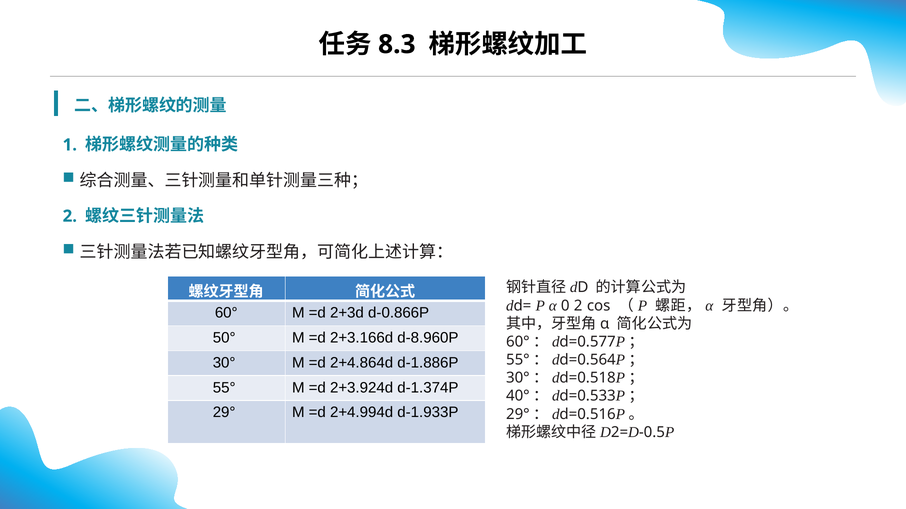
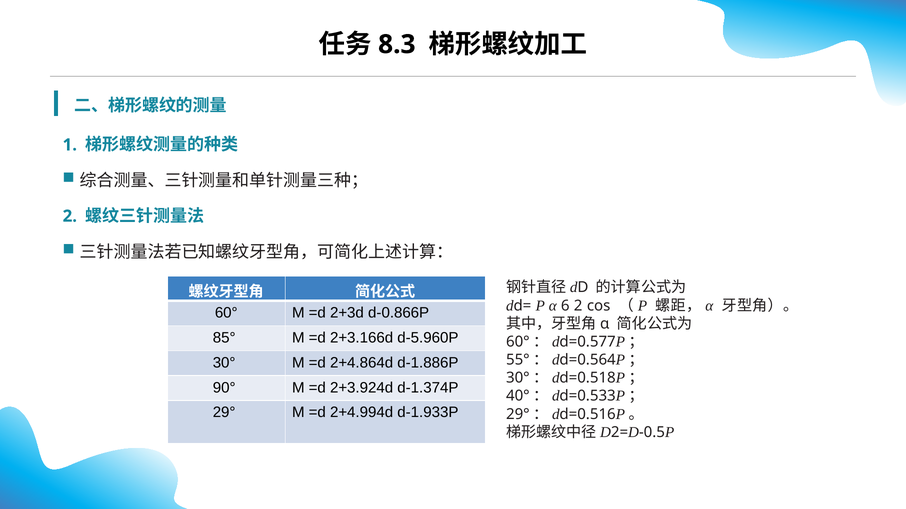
0: 0 -> 6
50°: 50° -> 85°
d-8.960P: d-8.960P -> d-5.960P
55°: 55° -> 90°
